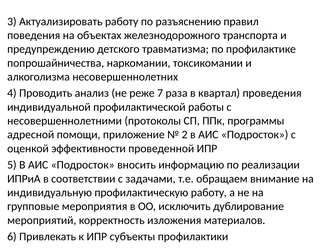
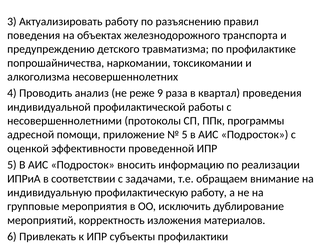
7: 7 -> 9
2 at (185, 135): 2 -> 5
